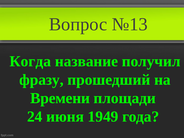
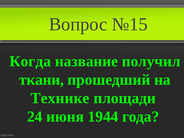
№13: №13 -> №15
фразу: фразу -> ткани
Времени: Времени -> Технике
1949: 1949 -> 1944
